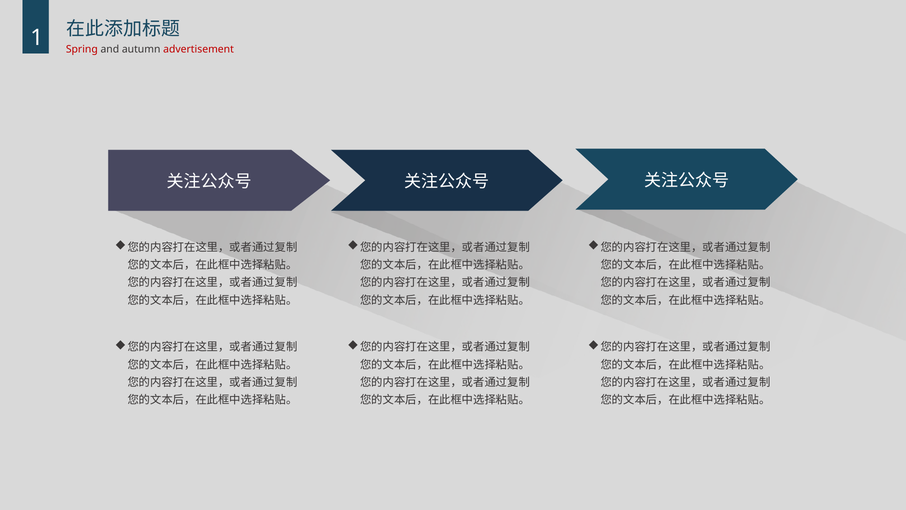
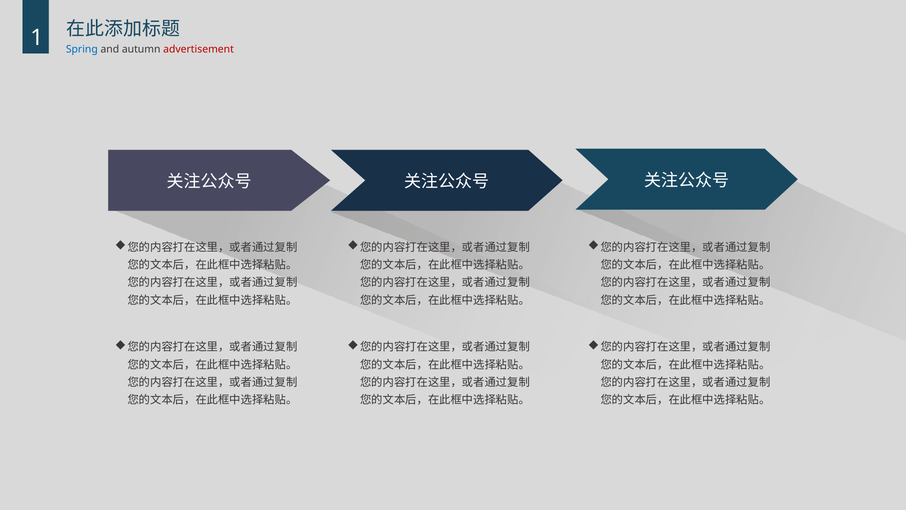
Spring colour: red -> blue
